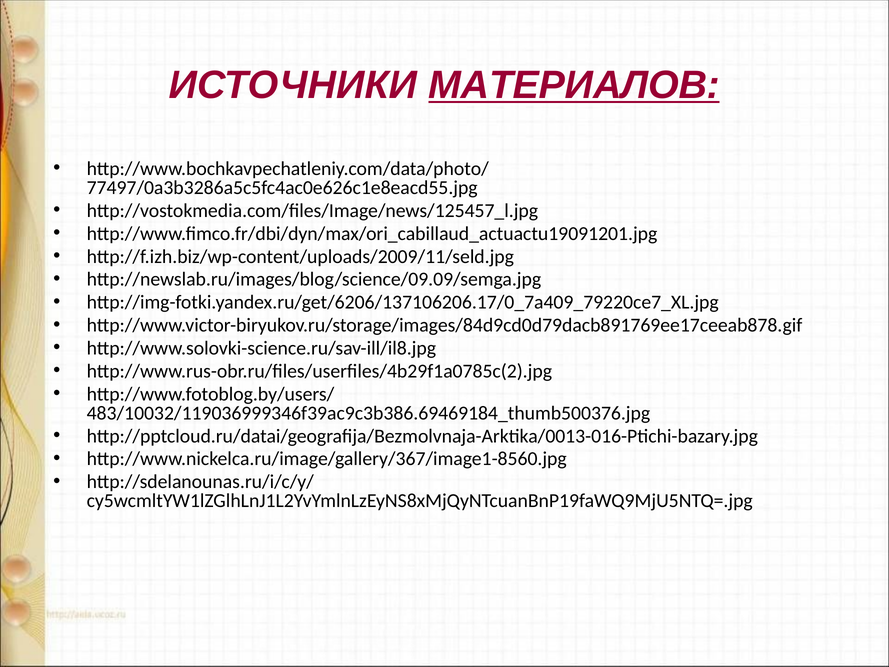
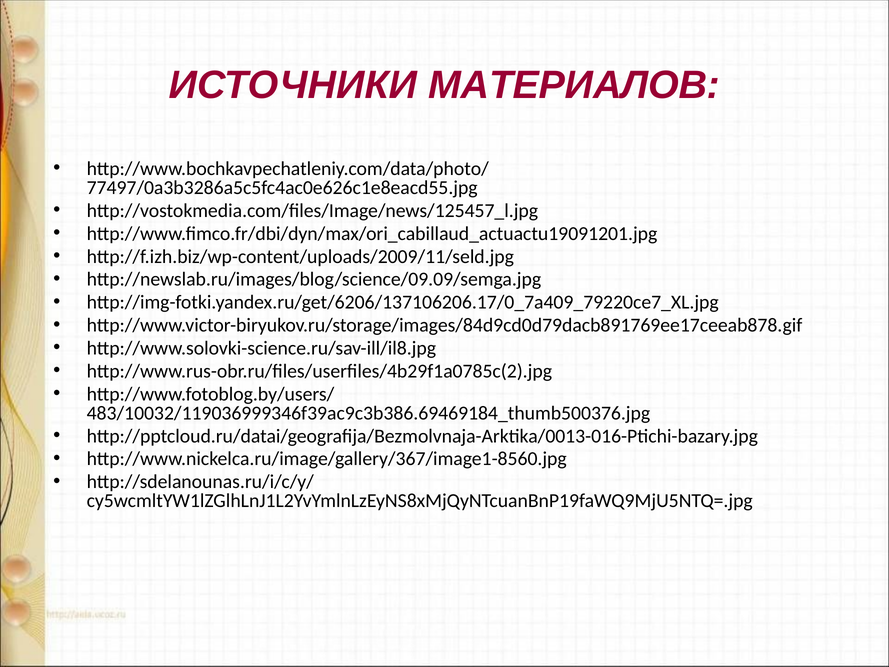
МАТЕРИАЛОВ underline: present -> none
